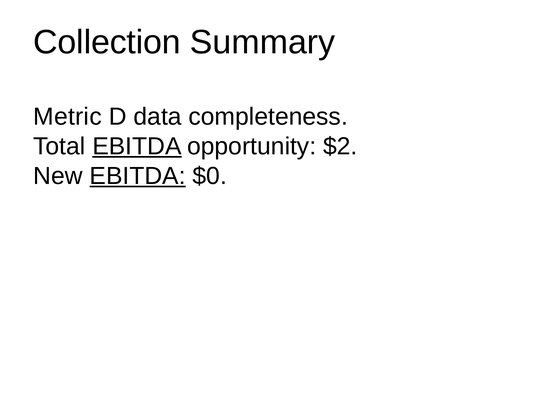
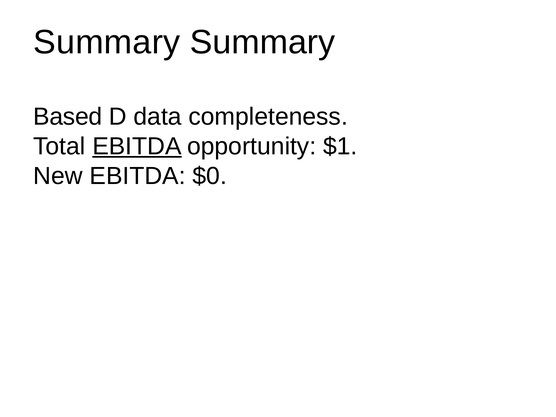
Collection at (107, 42): Collection -> Summary
Metric: Metric -> Based
$2: $2 -> $1
EBITDA at (138, 176) underline: present -> none
